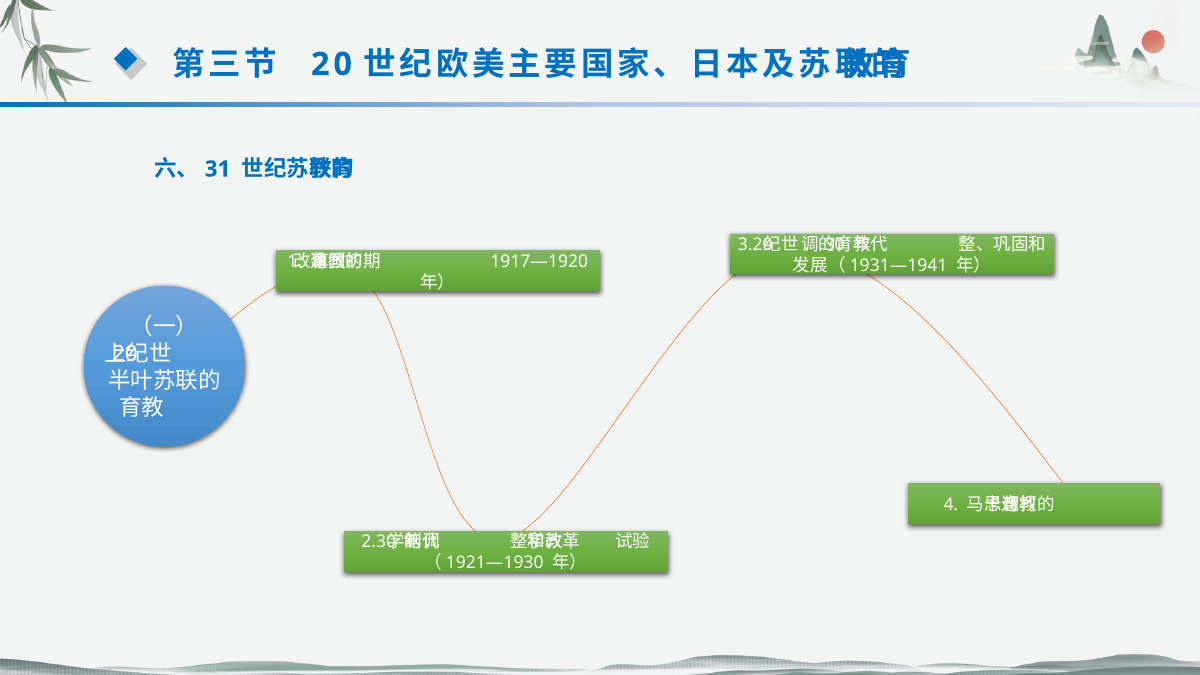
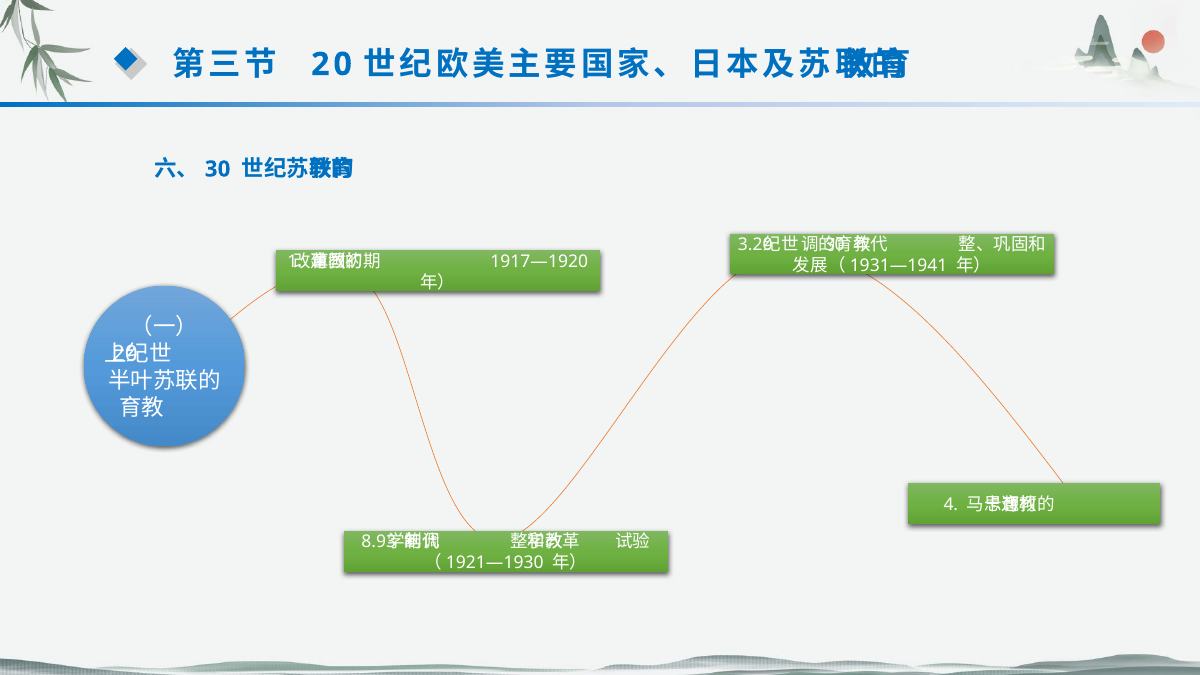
31 at (218, 169): 31 -> 30
2.30: 2.30 -> 8.93
